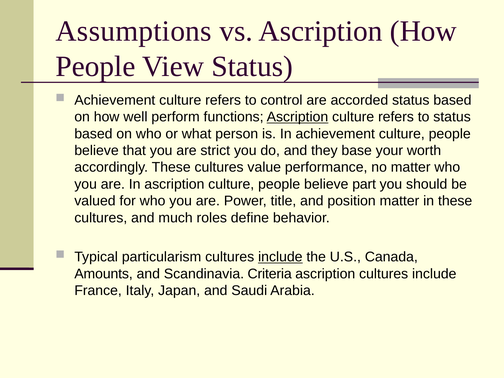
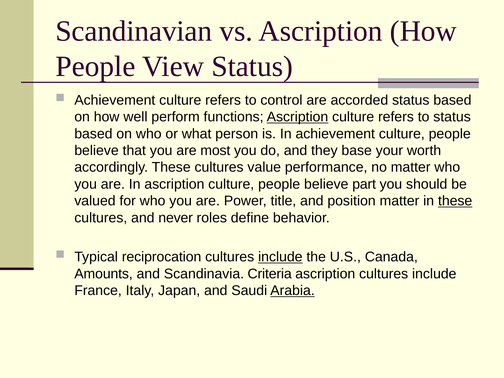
Assumptions: Assumptions -> Scandinavian
strict: strict -> most
these at (455, 201) underline: none -> present
much: much -> never
particularism: particularism -> reciprocation
Arabia underline: none -> present
